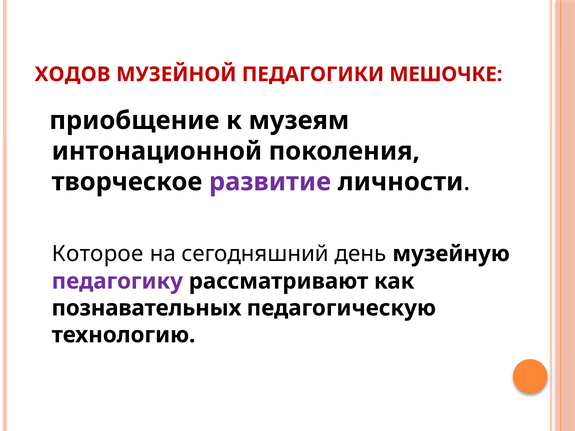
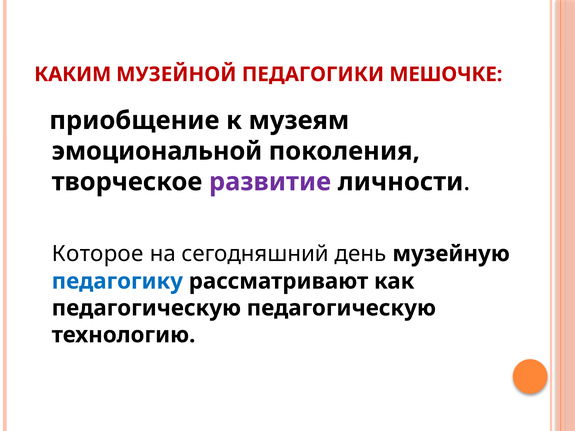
ХОДОВ: ХОДОВ -> КАКИМ
интонационной: интонационной -> эмоциональной
педагогику colour: purple -> blue
познавательных at (146, 308): познавательных -> педагогическую
